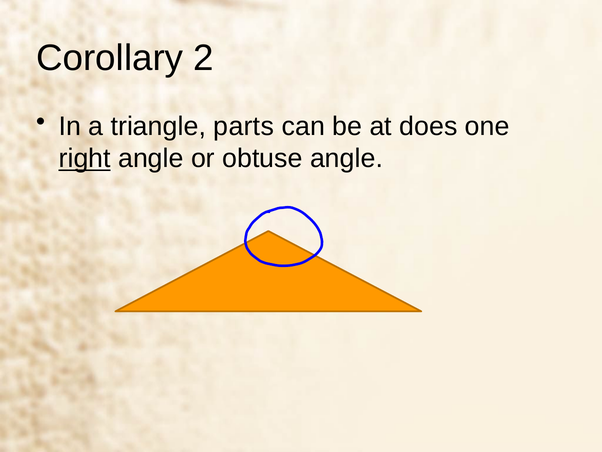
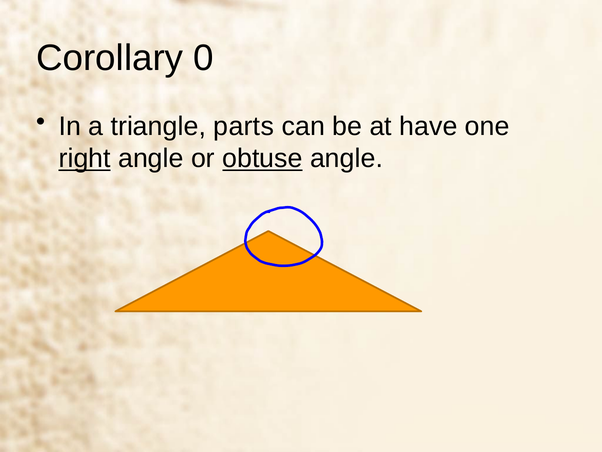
2: 2 -> 0
does: does -> have
obtuse underline: none -> present
